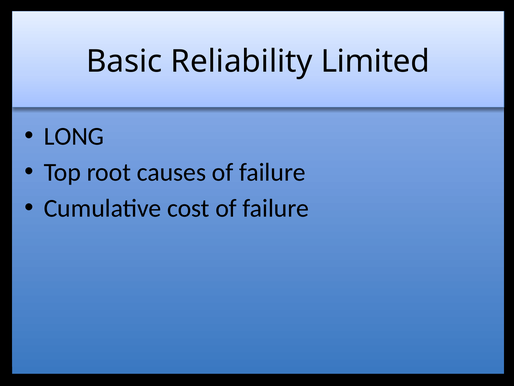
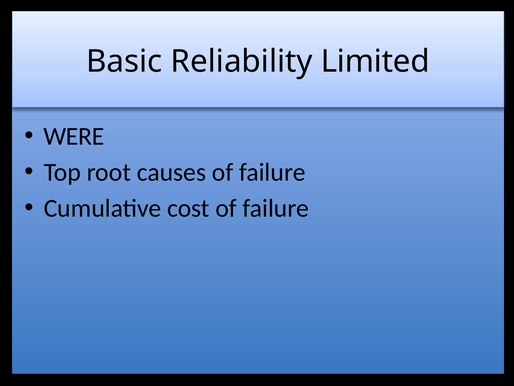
LONG: LONG -> WERE
